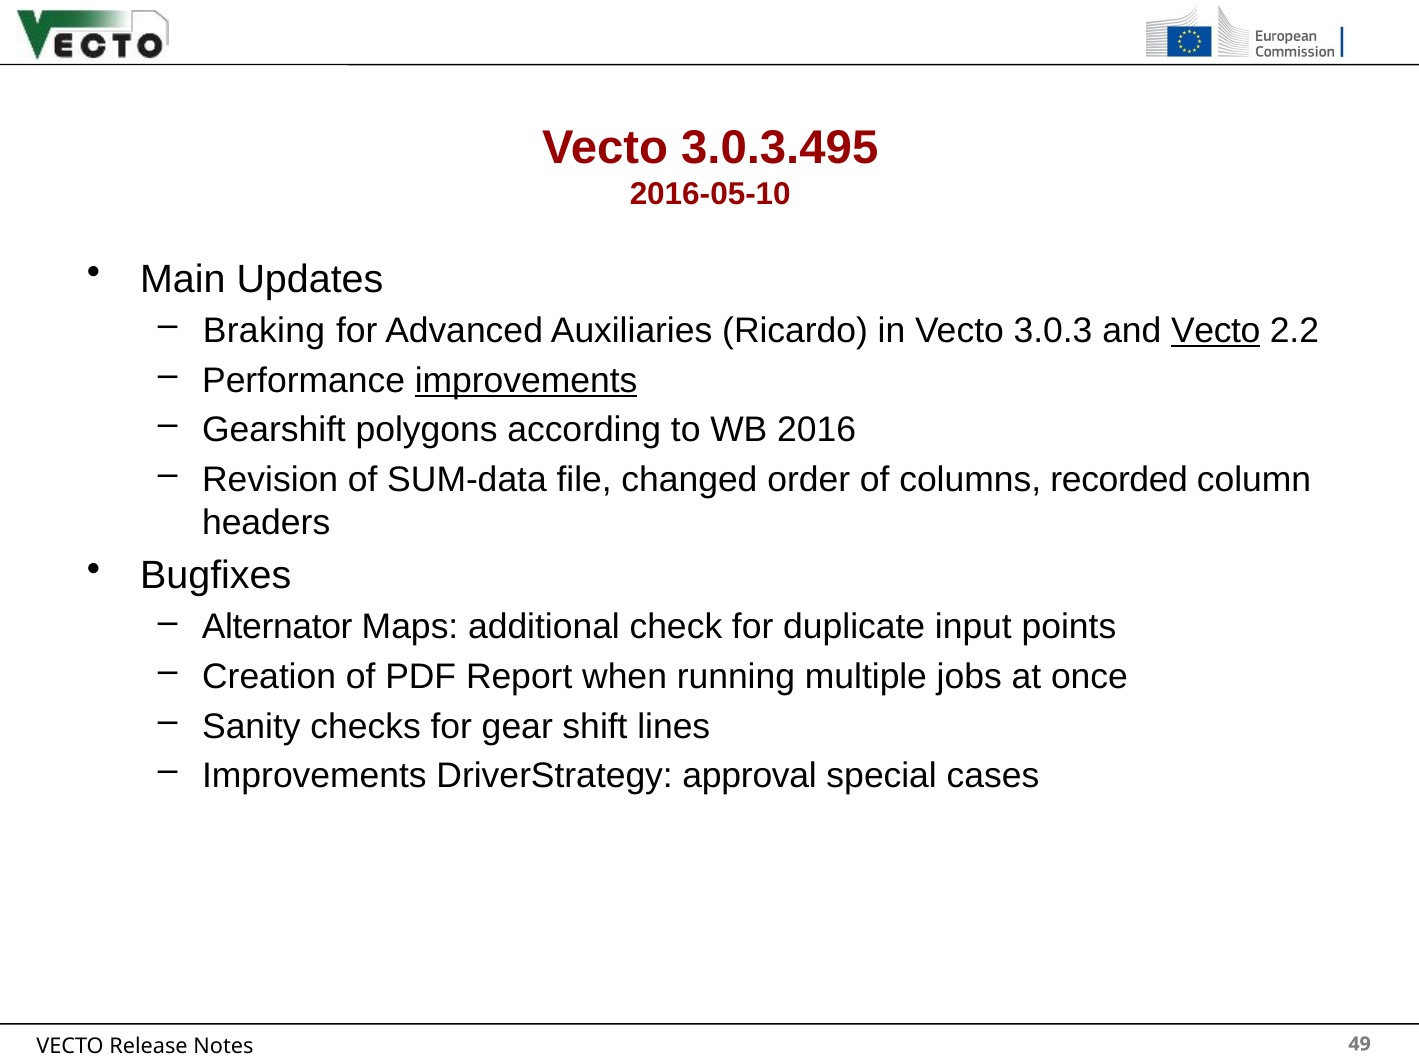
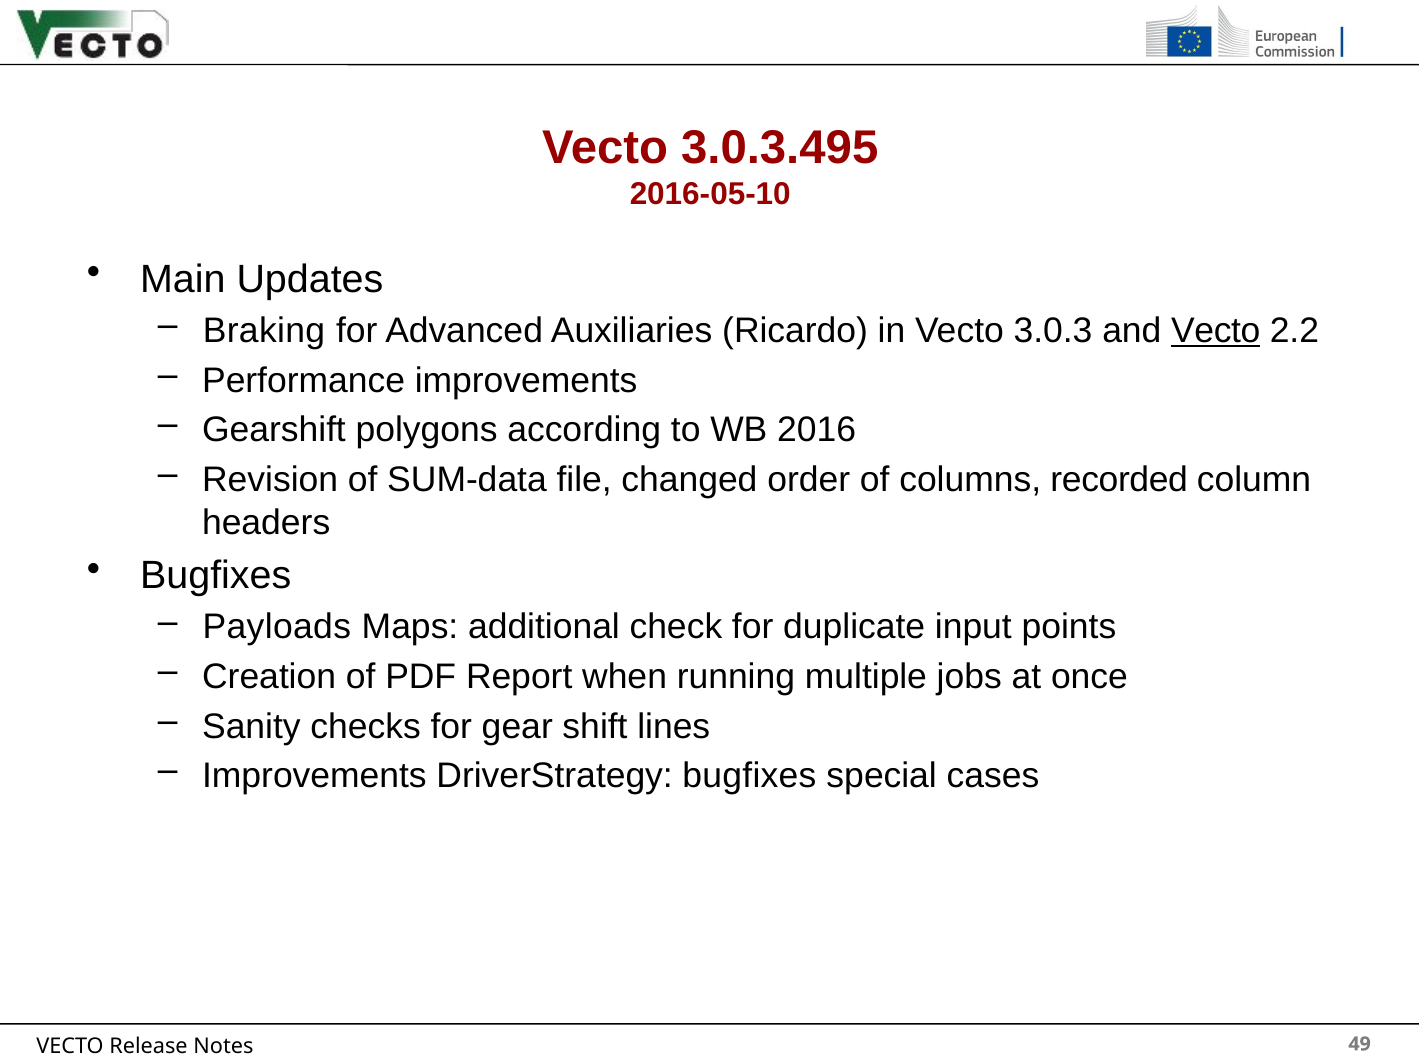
improvements at (526, 381) underline: present -> none
Alternator: Alternator -> Payloads
DriverStrategy approval: approval -> bugfixes
